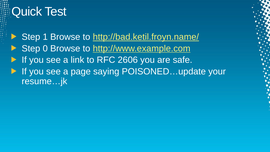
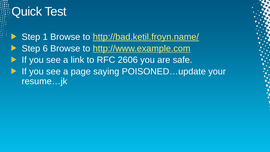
0: 0 -> 6
